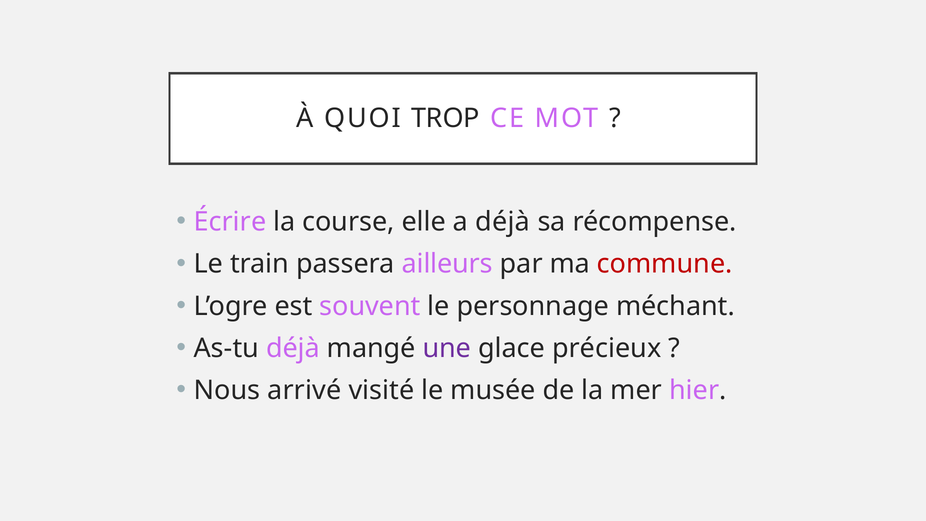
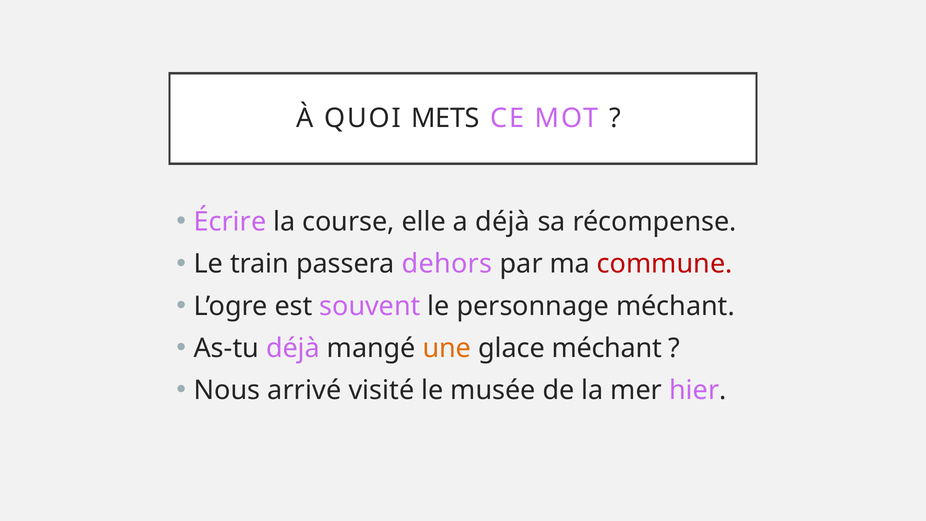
TROP: TROP -> METS
ailleurs: ailleurs -> dehors
une colour: purple -> orange
glace précieux: précieux -> méchant
